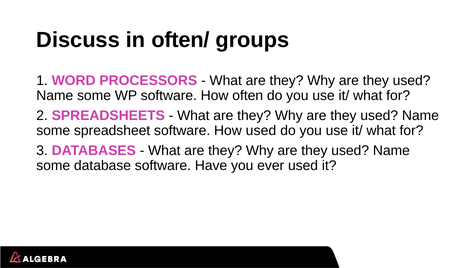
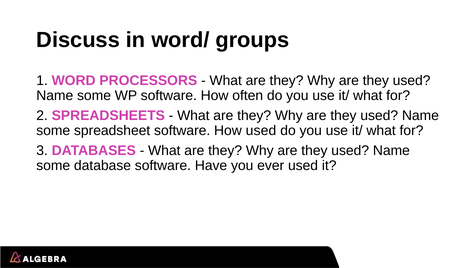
often/: often/ -> word/
